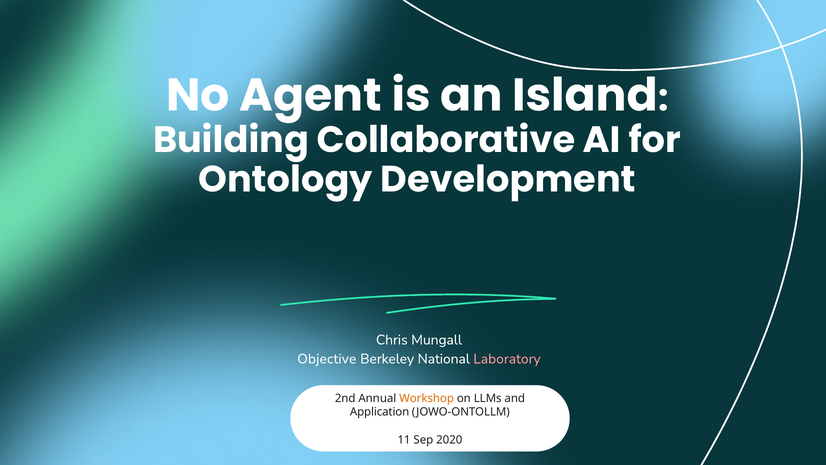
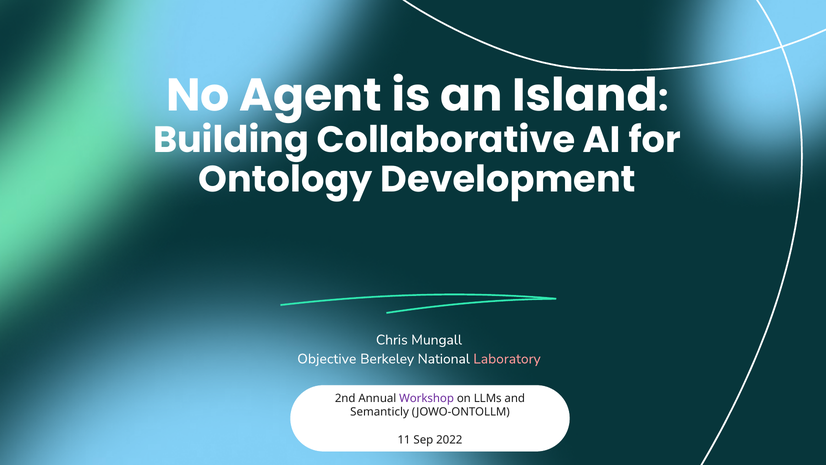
Workshop colour: orange -> purple
Application: Application -> Semanticly
2020: 2020 -> 2022
